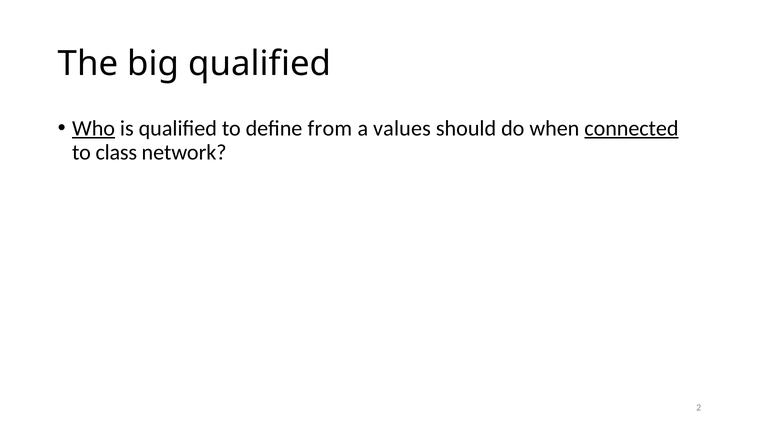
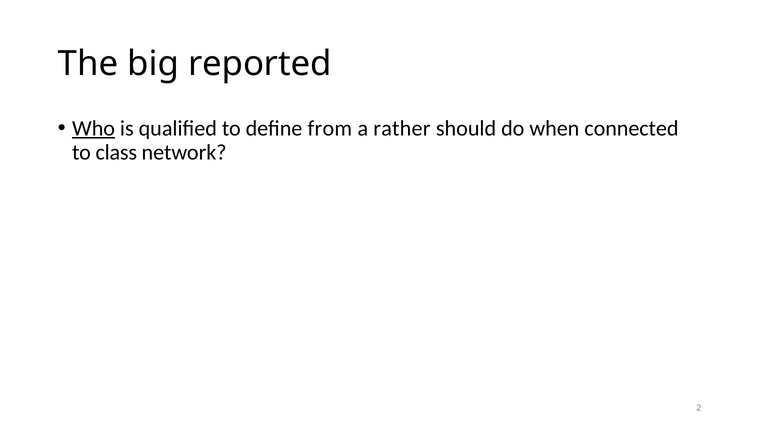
big qualified: qualified -> reported
values: values -> rather
connected underline: present -> none
